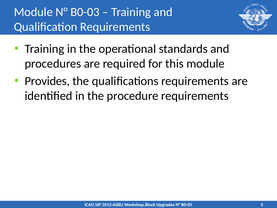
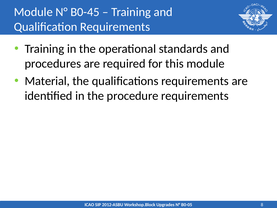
B0-03: B0-03 -> B0-45
Provides: Provides -> Material
